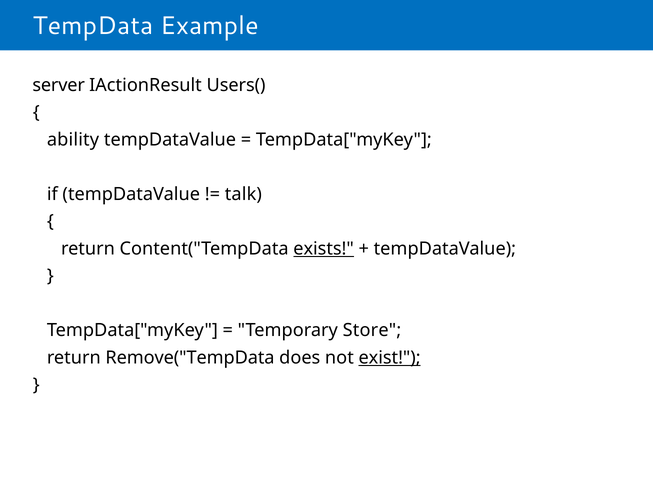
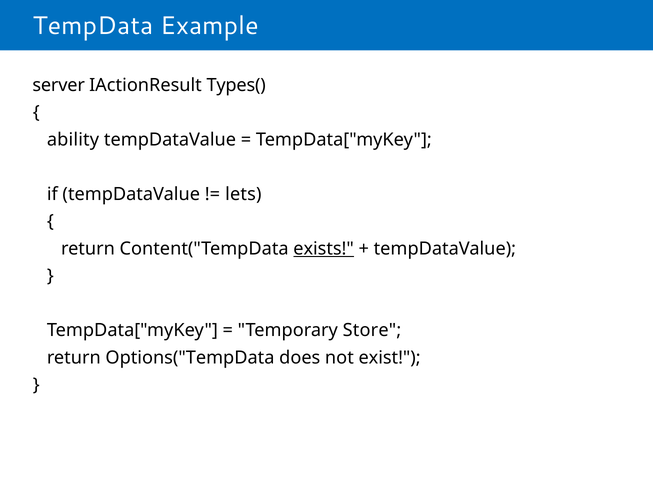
Users(: Users( -> Types(
talk: talk -> lets
Remove("TempData: Remove("TempData -> Options("TempData
exist underline: present -> none
